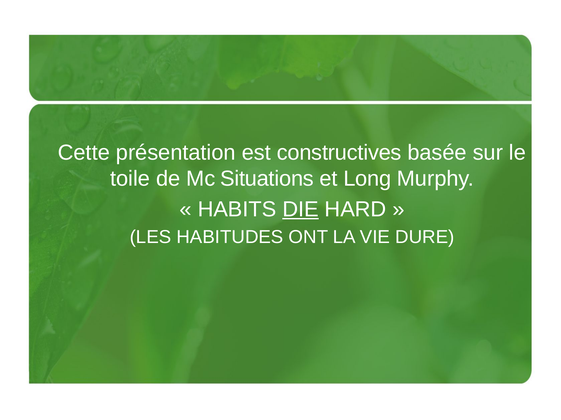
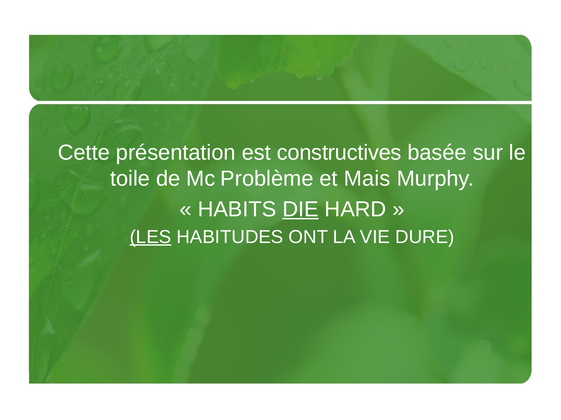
Situations: Situations -> Problème
Long: Long -> Mais
LES underline: none -> present
